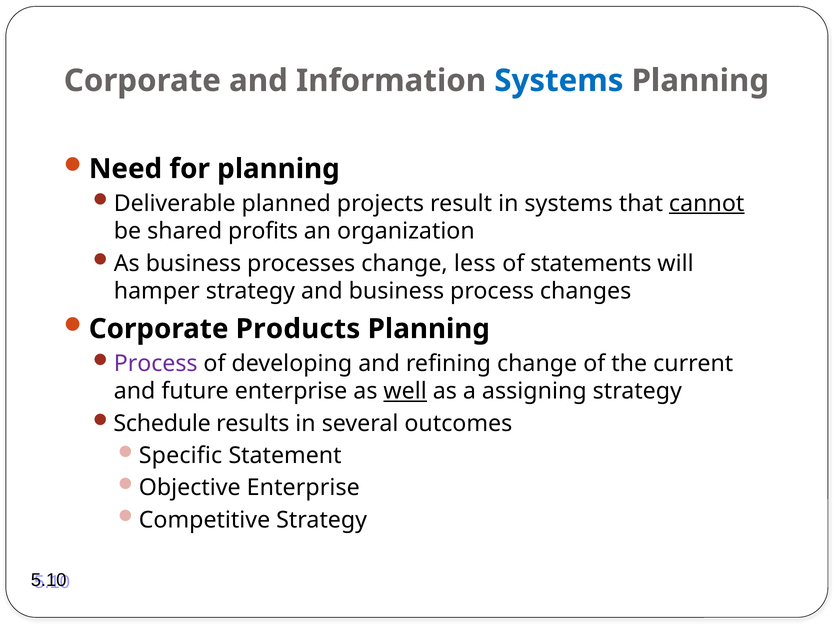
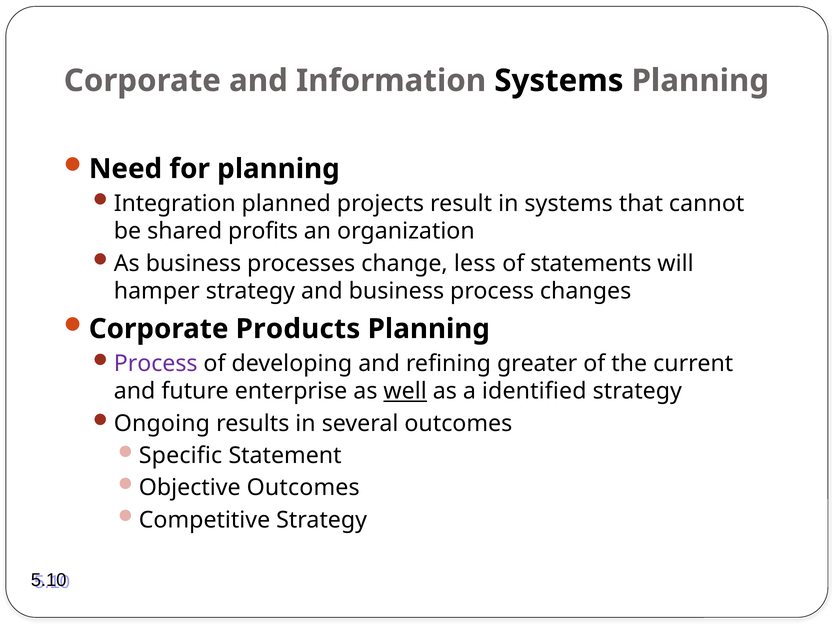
Systems at (559, 81) colour: blue -> black
Deliverable: Deliverable -> Integration
cannot underline: present -> none
refining change: change -> greater
assigning: assigning -> identified
Schedule: Schedule -> Ongoing
Objective Enterprise: Enterprise -> Outcomes
